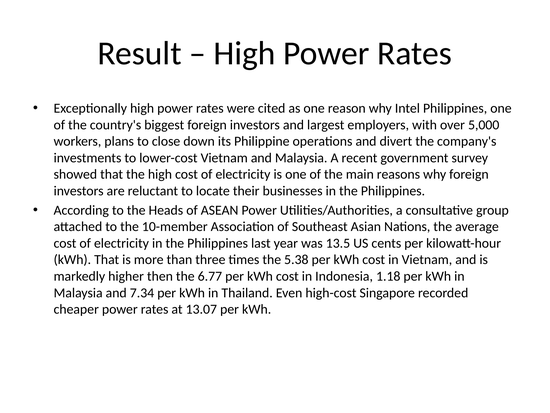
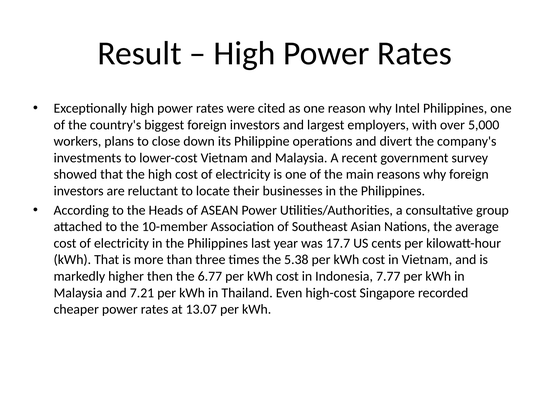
13.5: 13.5 -> 17.7
1.18: 1.18 -> 7.77
7.34: 7.34 -> 7.21
